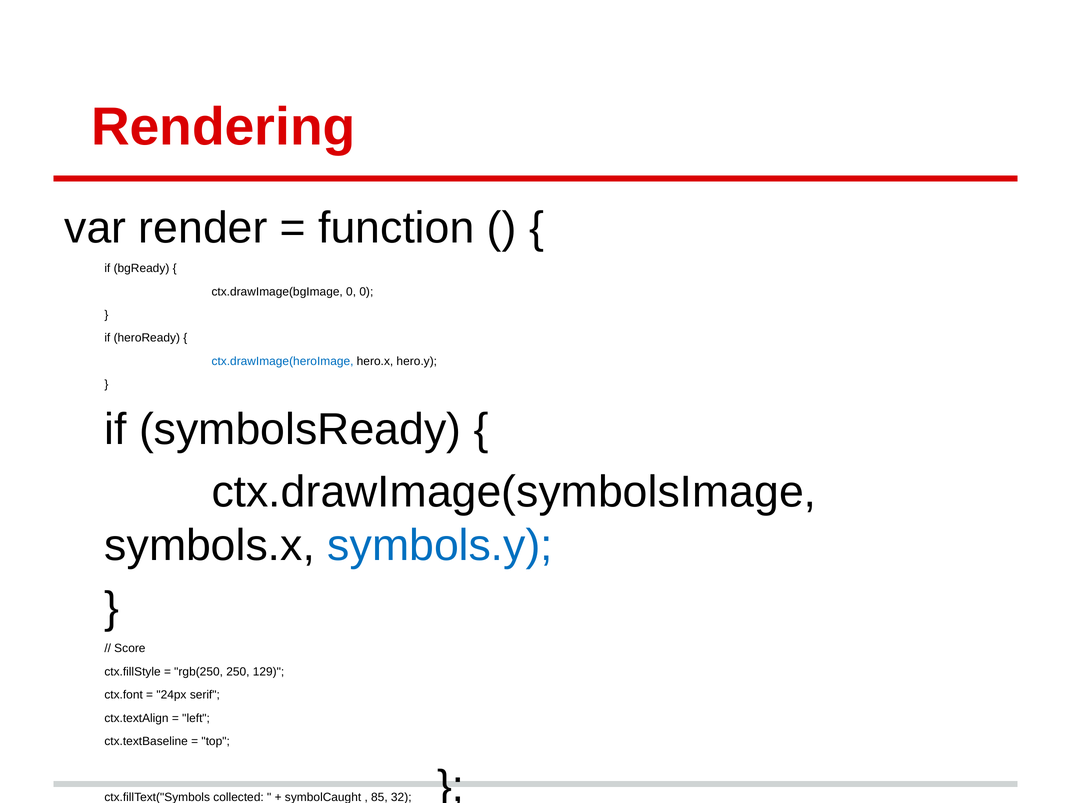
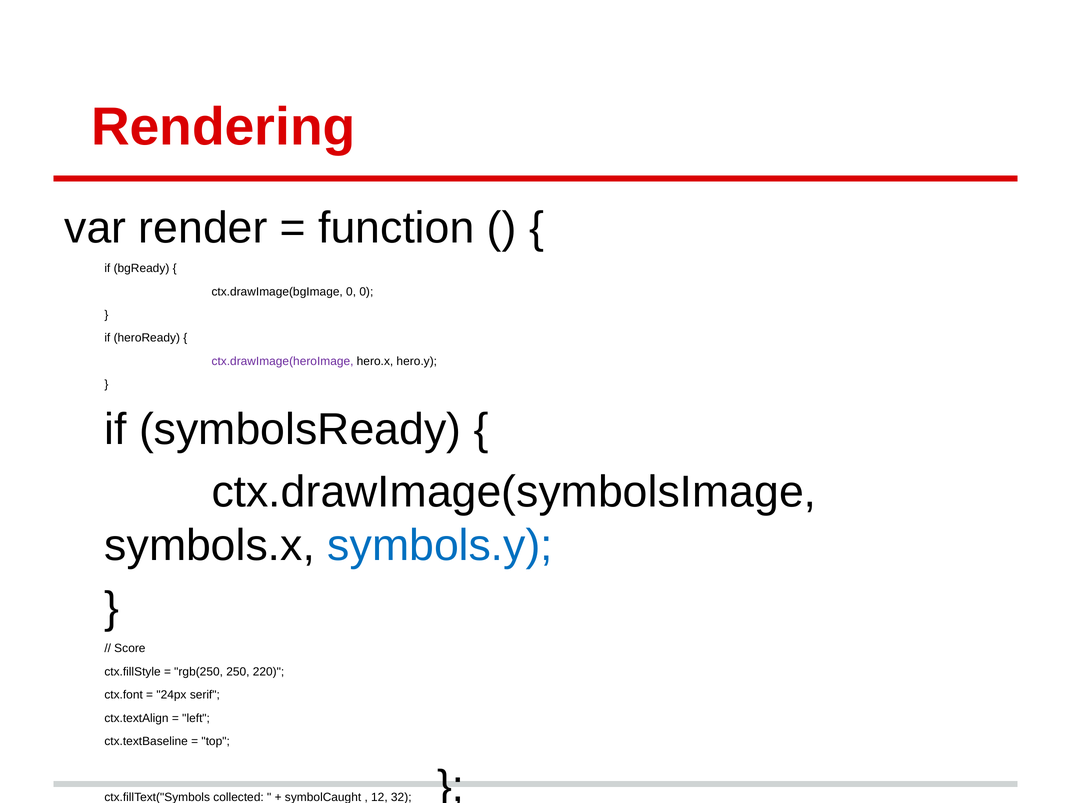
ctx.drawImage(heroImage colour: blue -> purple
129: 129 -> 220
85: 85 -> 12
